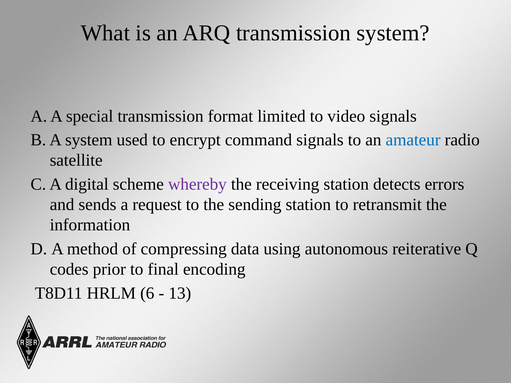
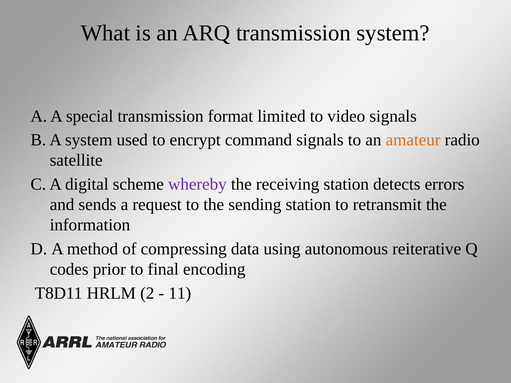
amateur colour: blue -> orange
6: 6 -> 2
13: 13 -> 11
